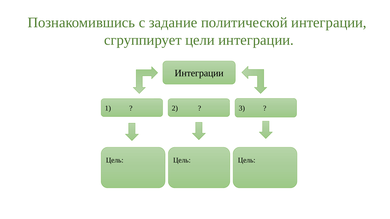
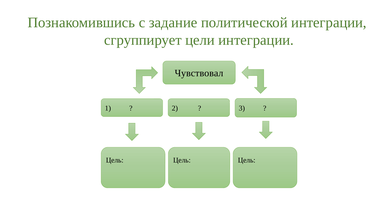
Интеграции at (199, 73): Интеграции -> Чувствовал
